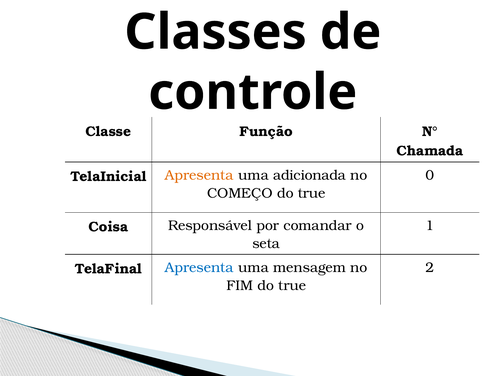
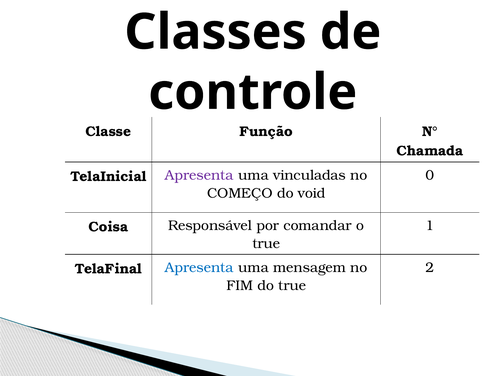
Apresenta at (199, 175) colour: orange -> purple
adicionada: adicionada -> vinculadas
COMEÇO do true: true -> void
seta at (266, 244): seta -> true
